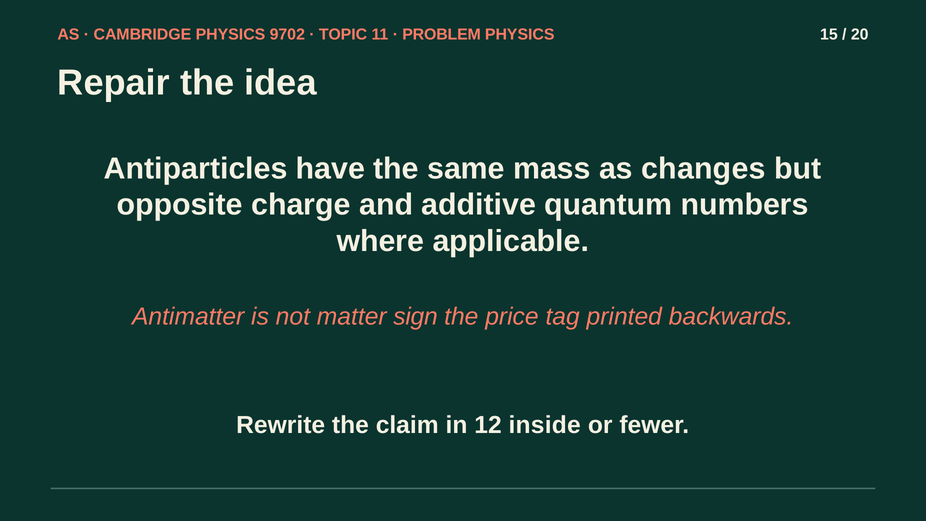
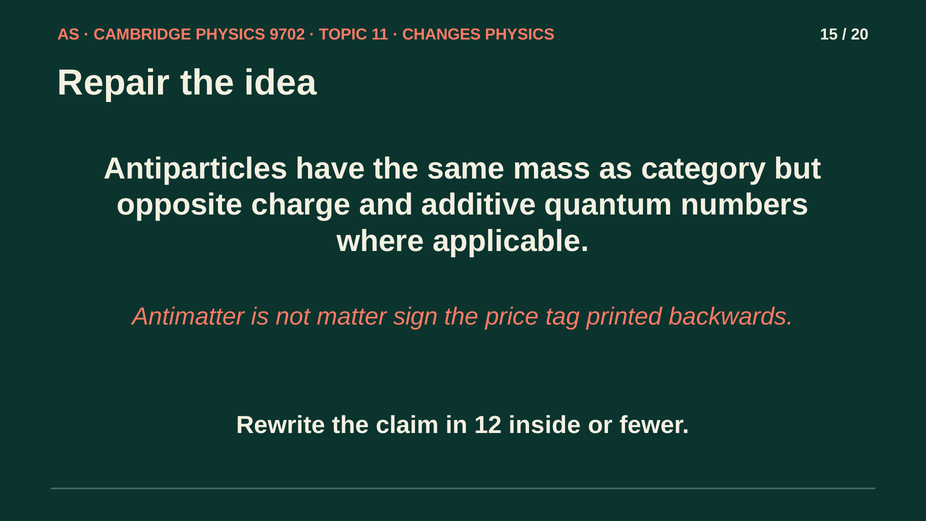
PROBLEM: PROBLEM -> CHANGES
changes: changes -> category
